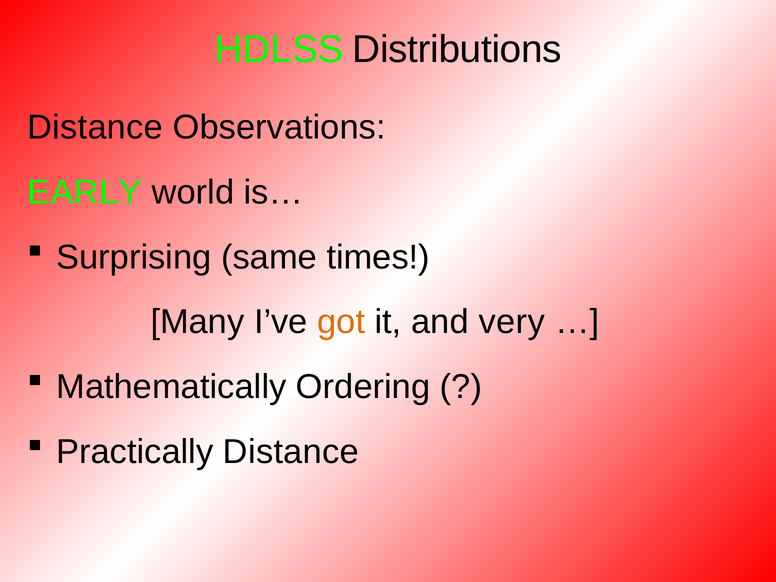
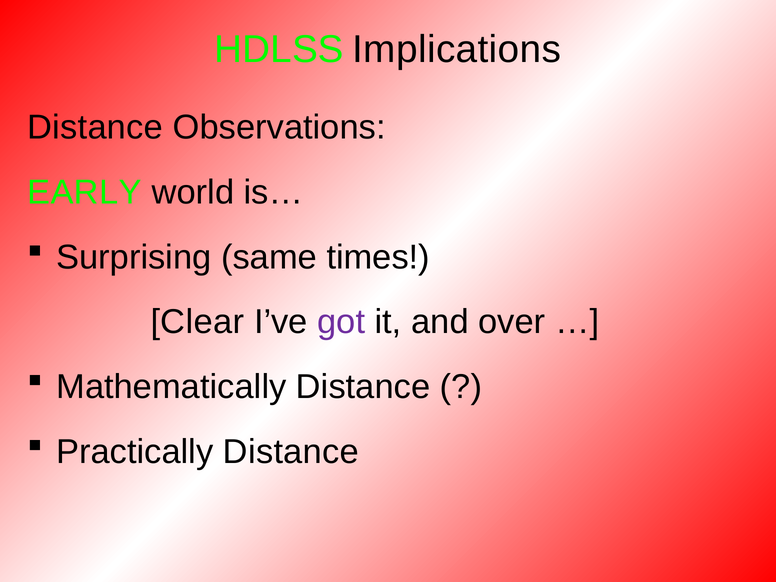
Distributions: Distributions -> Implications
Many: Many -> Clear
got colour: orange -> purple
very: very -> over
Mathematically Ordering: Ordering -> Distance
